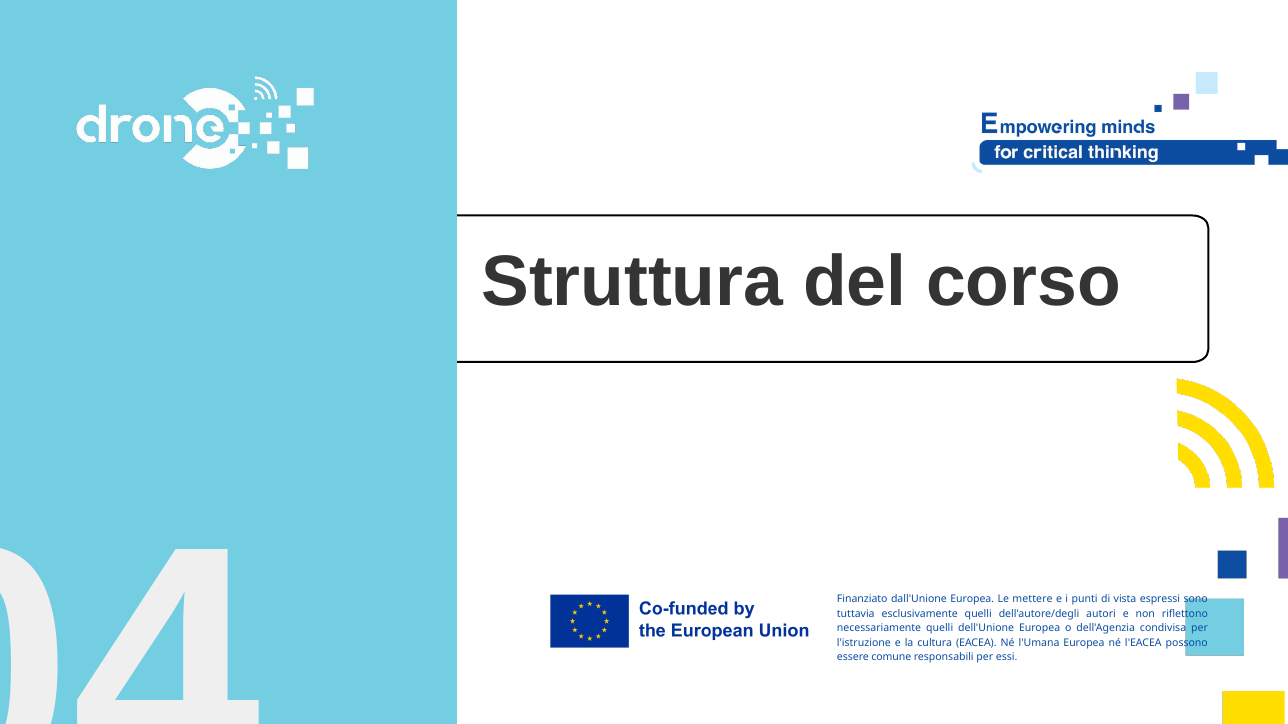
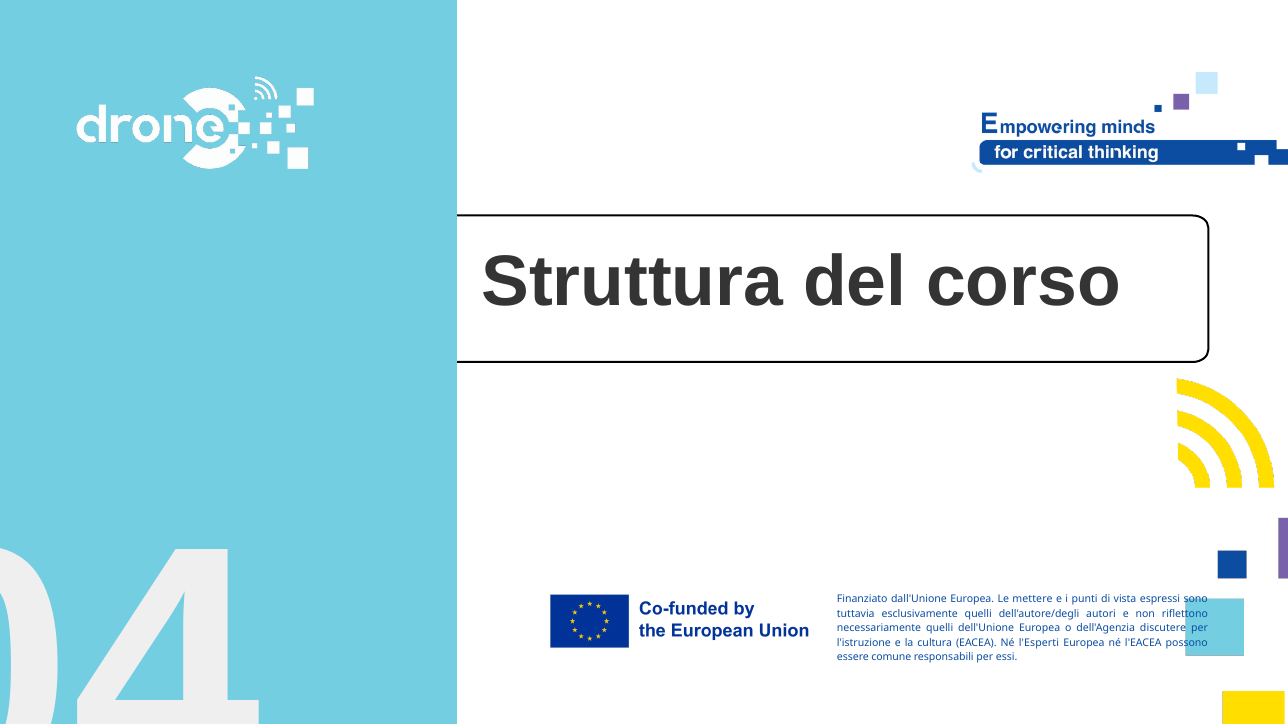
condivisa: condivisa -> discutere
l'Umana: l'Umana -> l'Esperti
